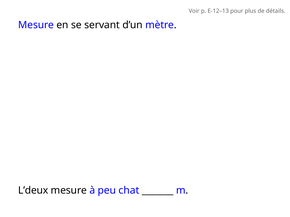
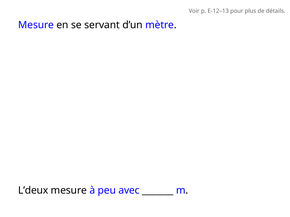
chat: chat -> avec
